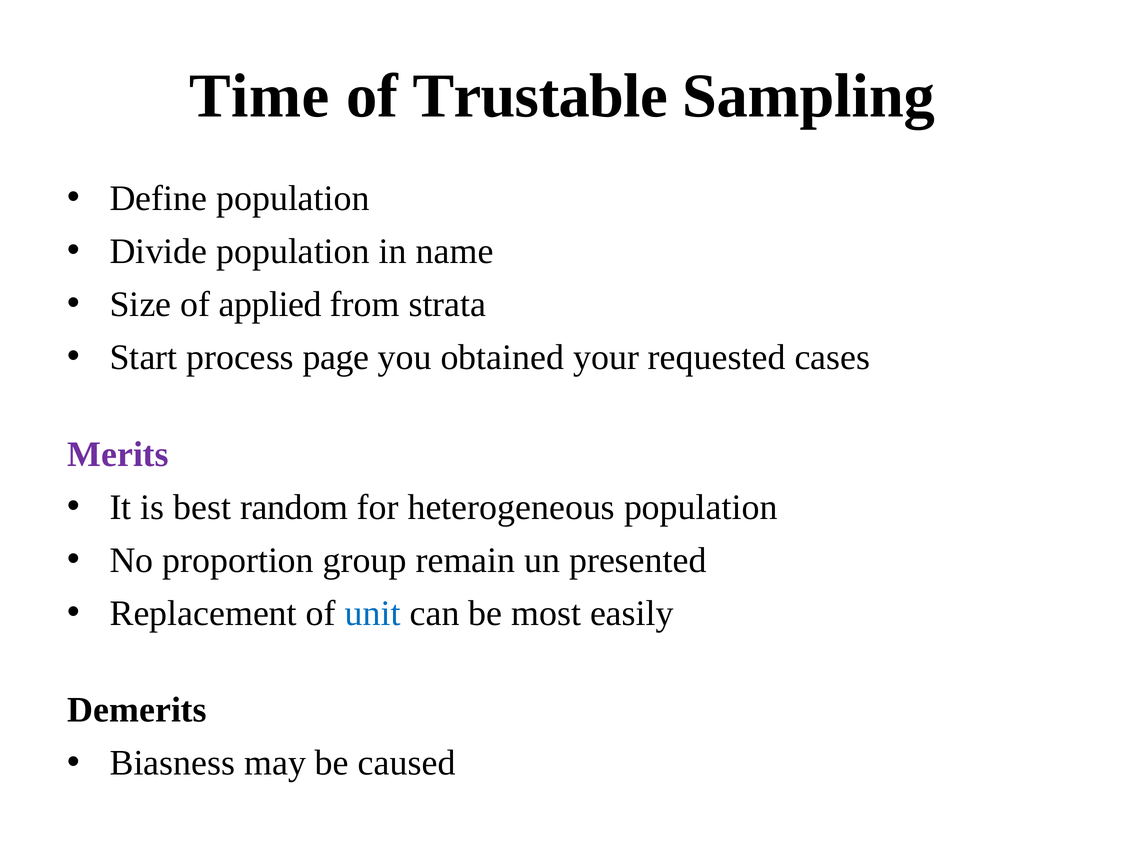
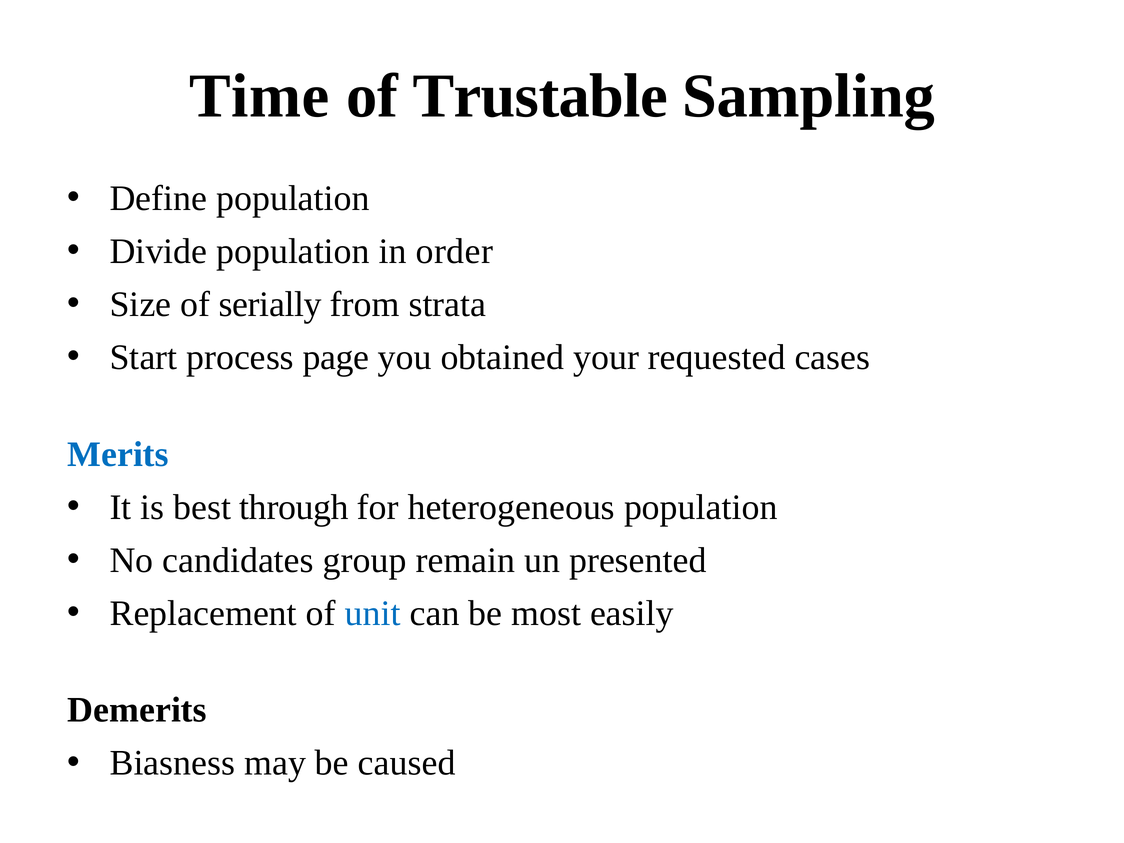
name: name -> order
applied: applied -> serially
Merits colour: purple -> blue
random: random -> through
proportion: proportion -> candidates
